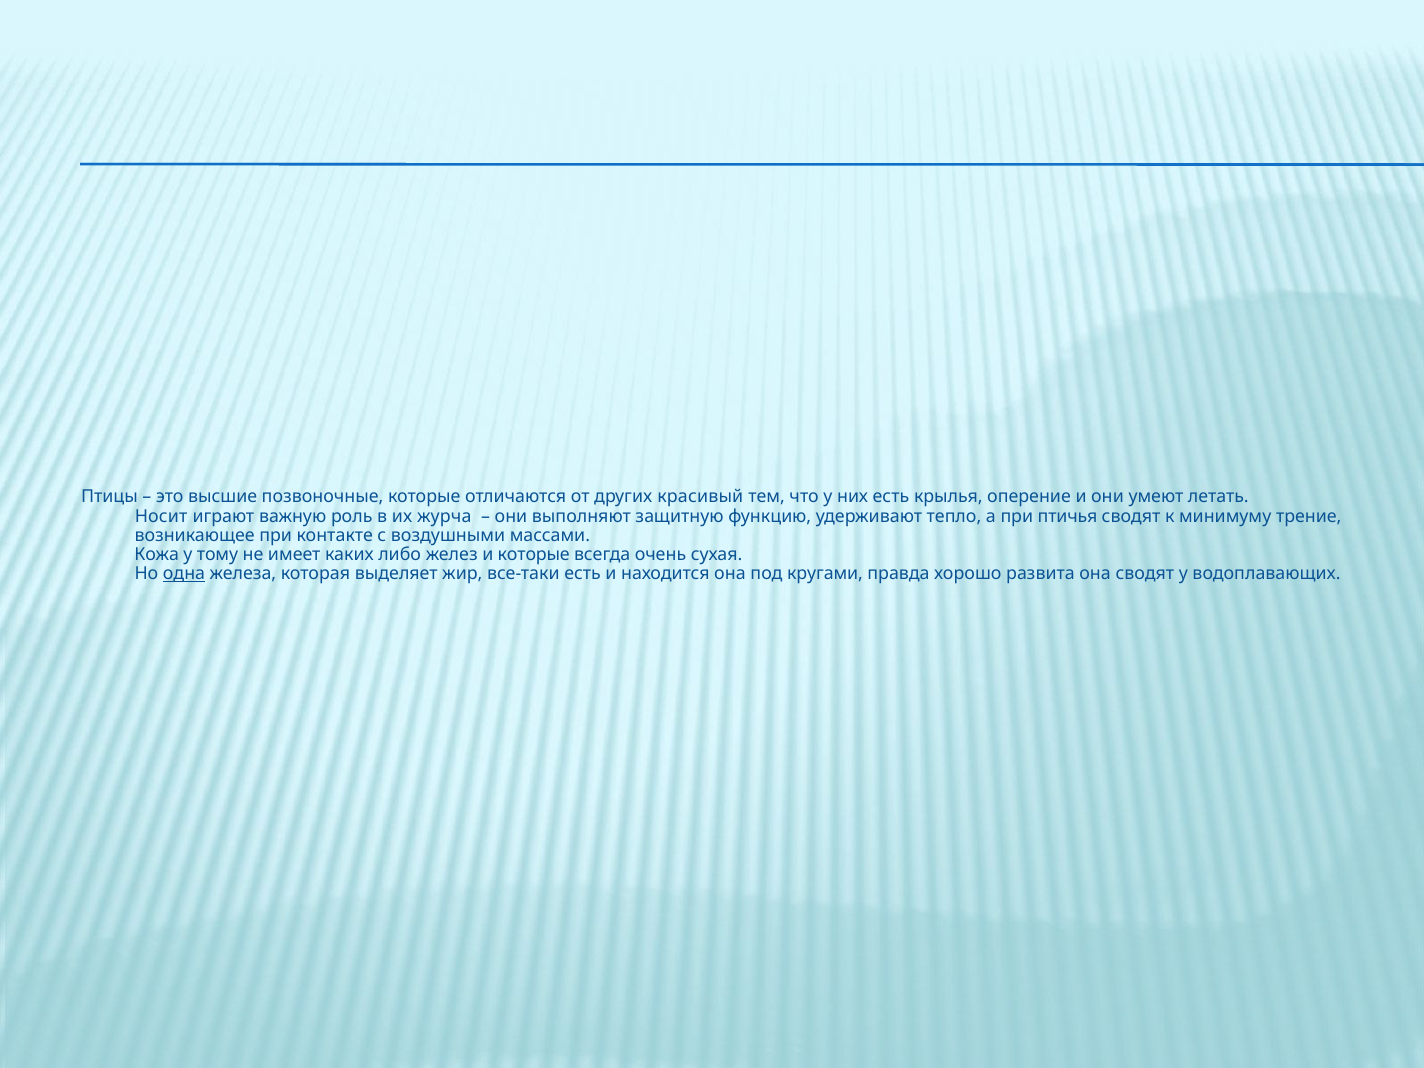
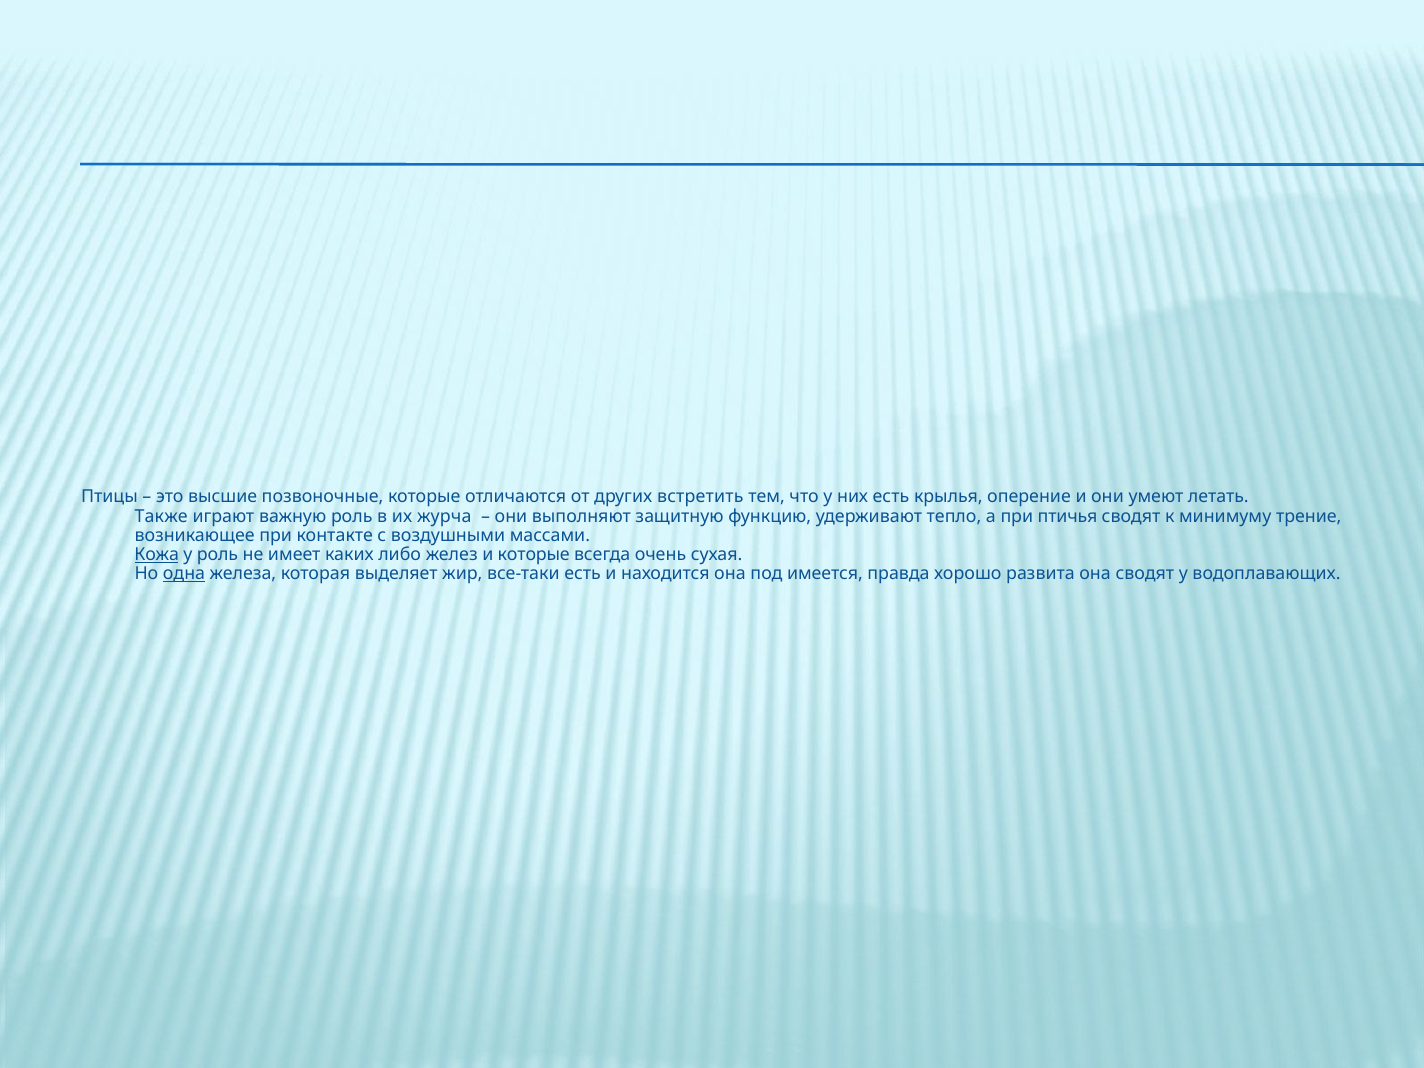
красивый: красивый -> встретить
Носит: Носит -> Также
Кожа underline: none -> present
у тому: тому -> роль
кругами: кругами -> имеется
